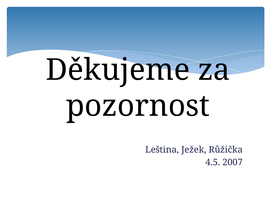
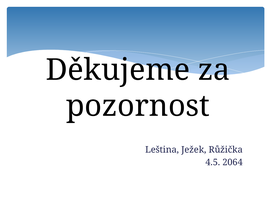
2007: 2007 -> 2064
